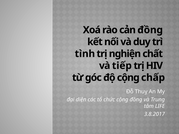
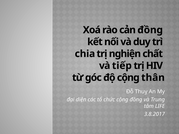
tình: tình -> chia
chấp: chấp -> thân
